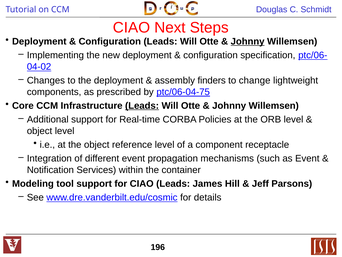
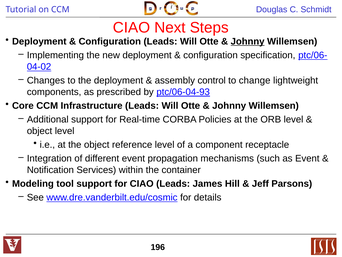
finders: finders -> control
ptc/06-04-75: ptc/06-04-75 -> ptc/06-04-93
Leads at (142, 106) underline: present -> none
